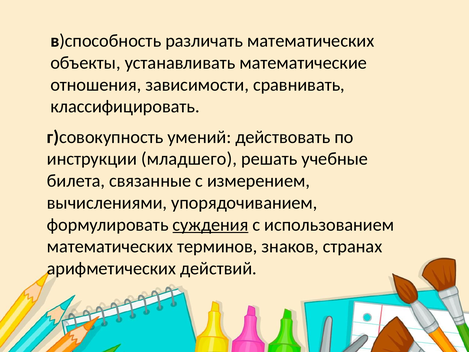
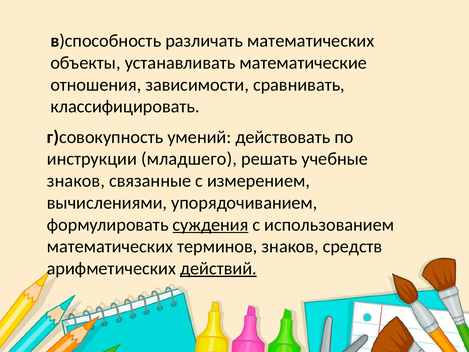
билета at (76, 181): билета -> знаков
странах: странах -> средств
действий underline: none -> present
